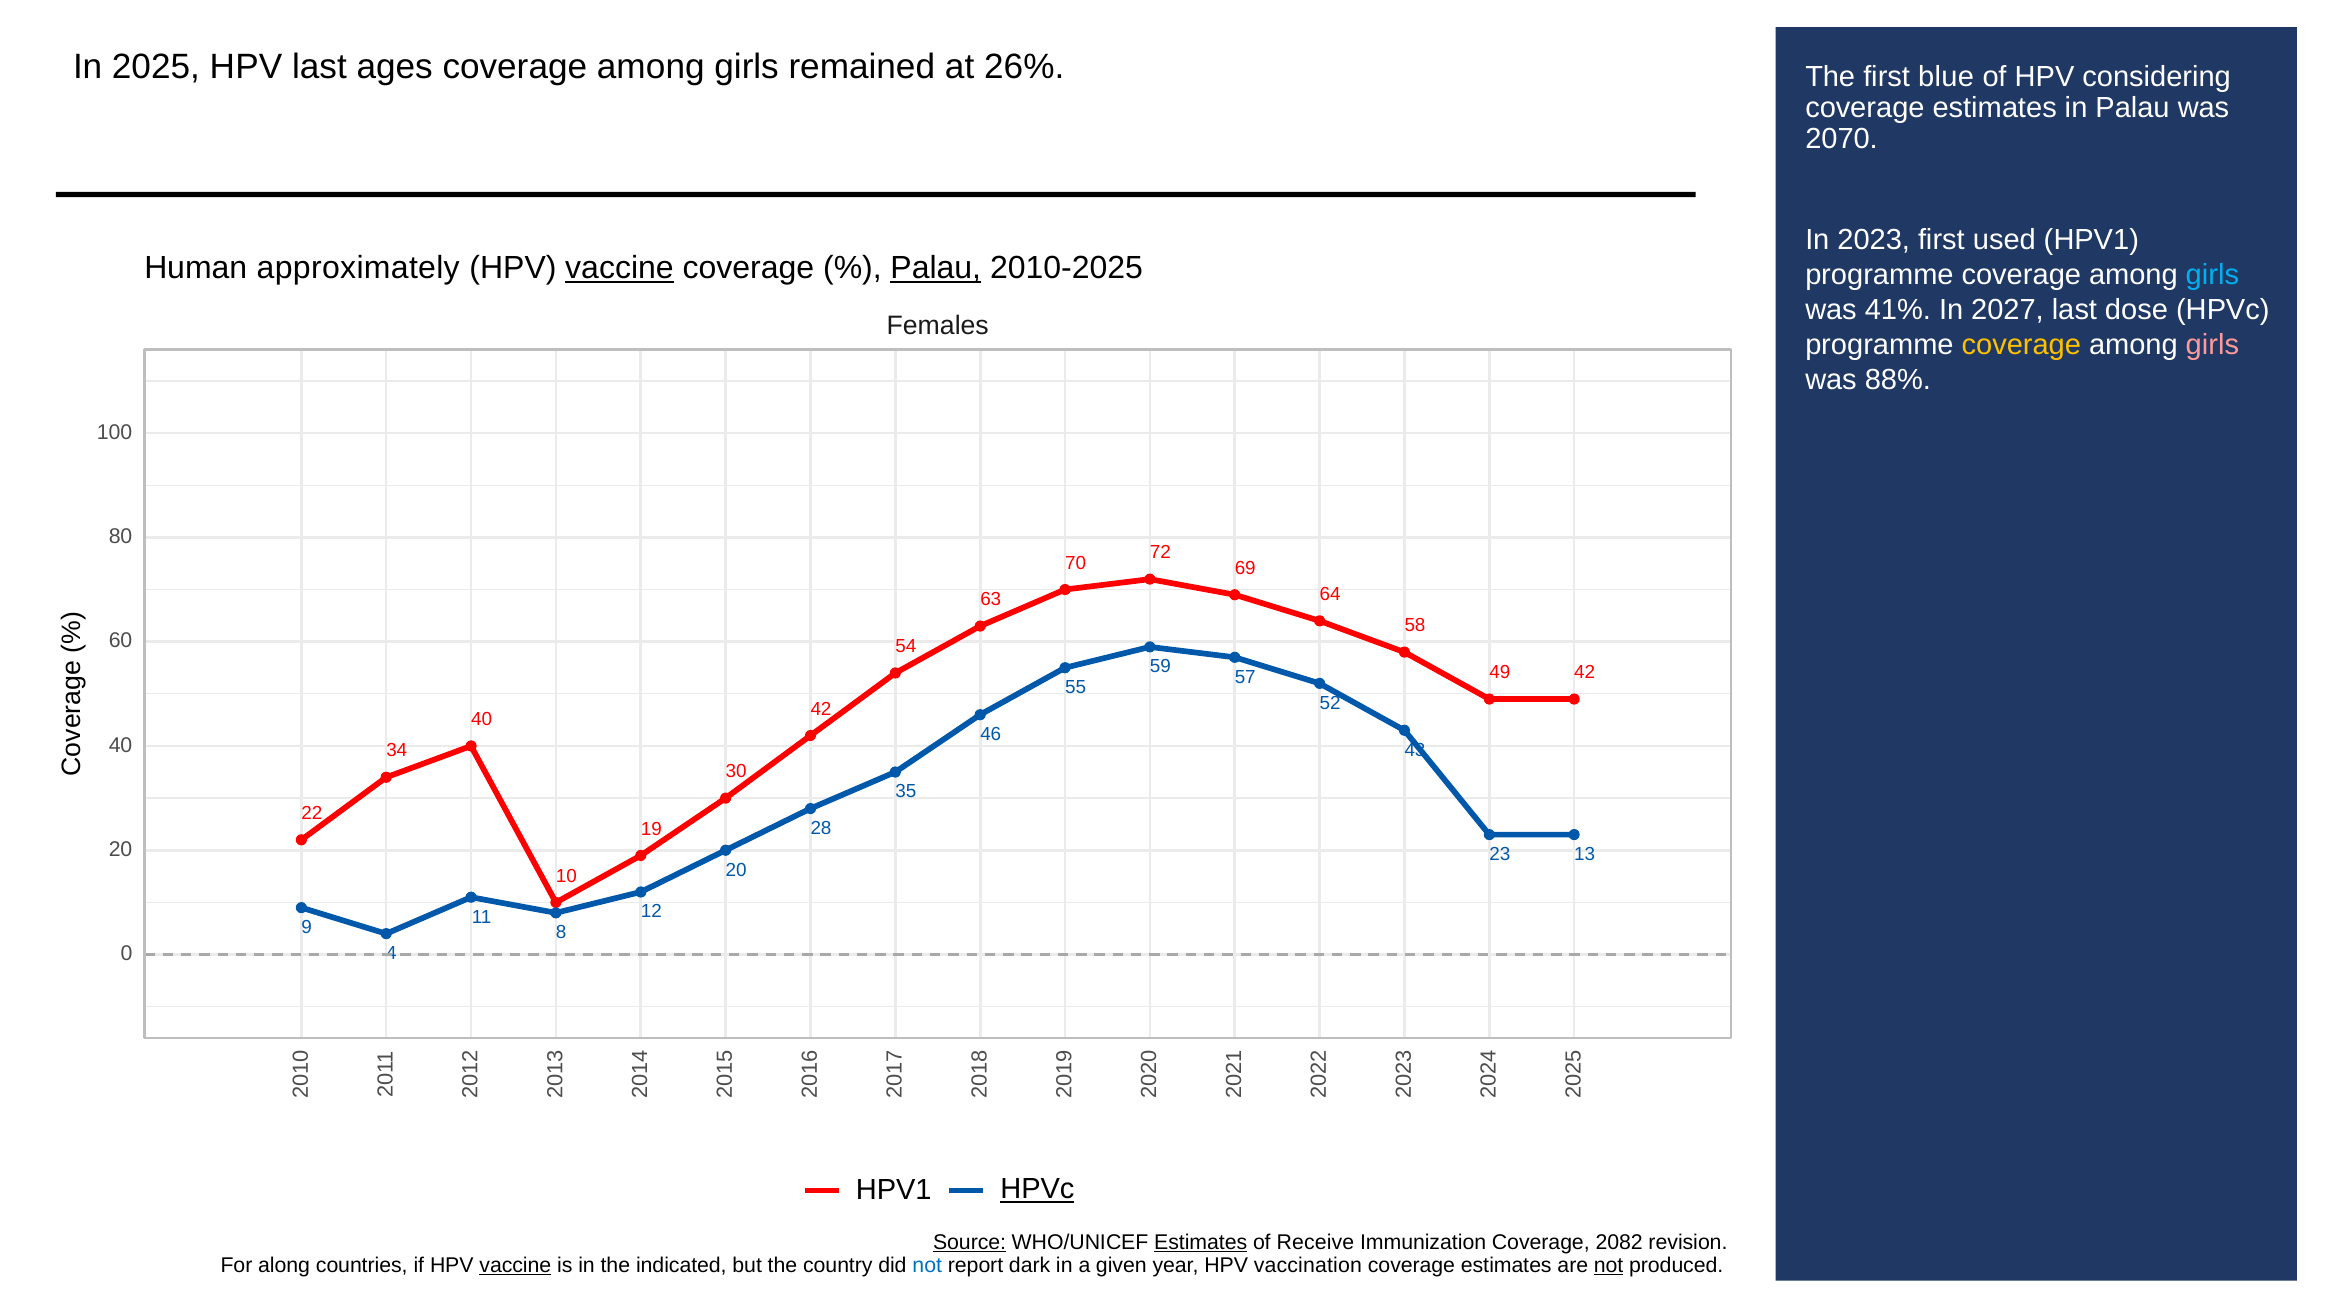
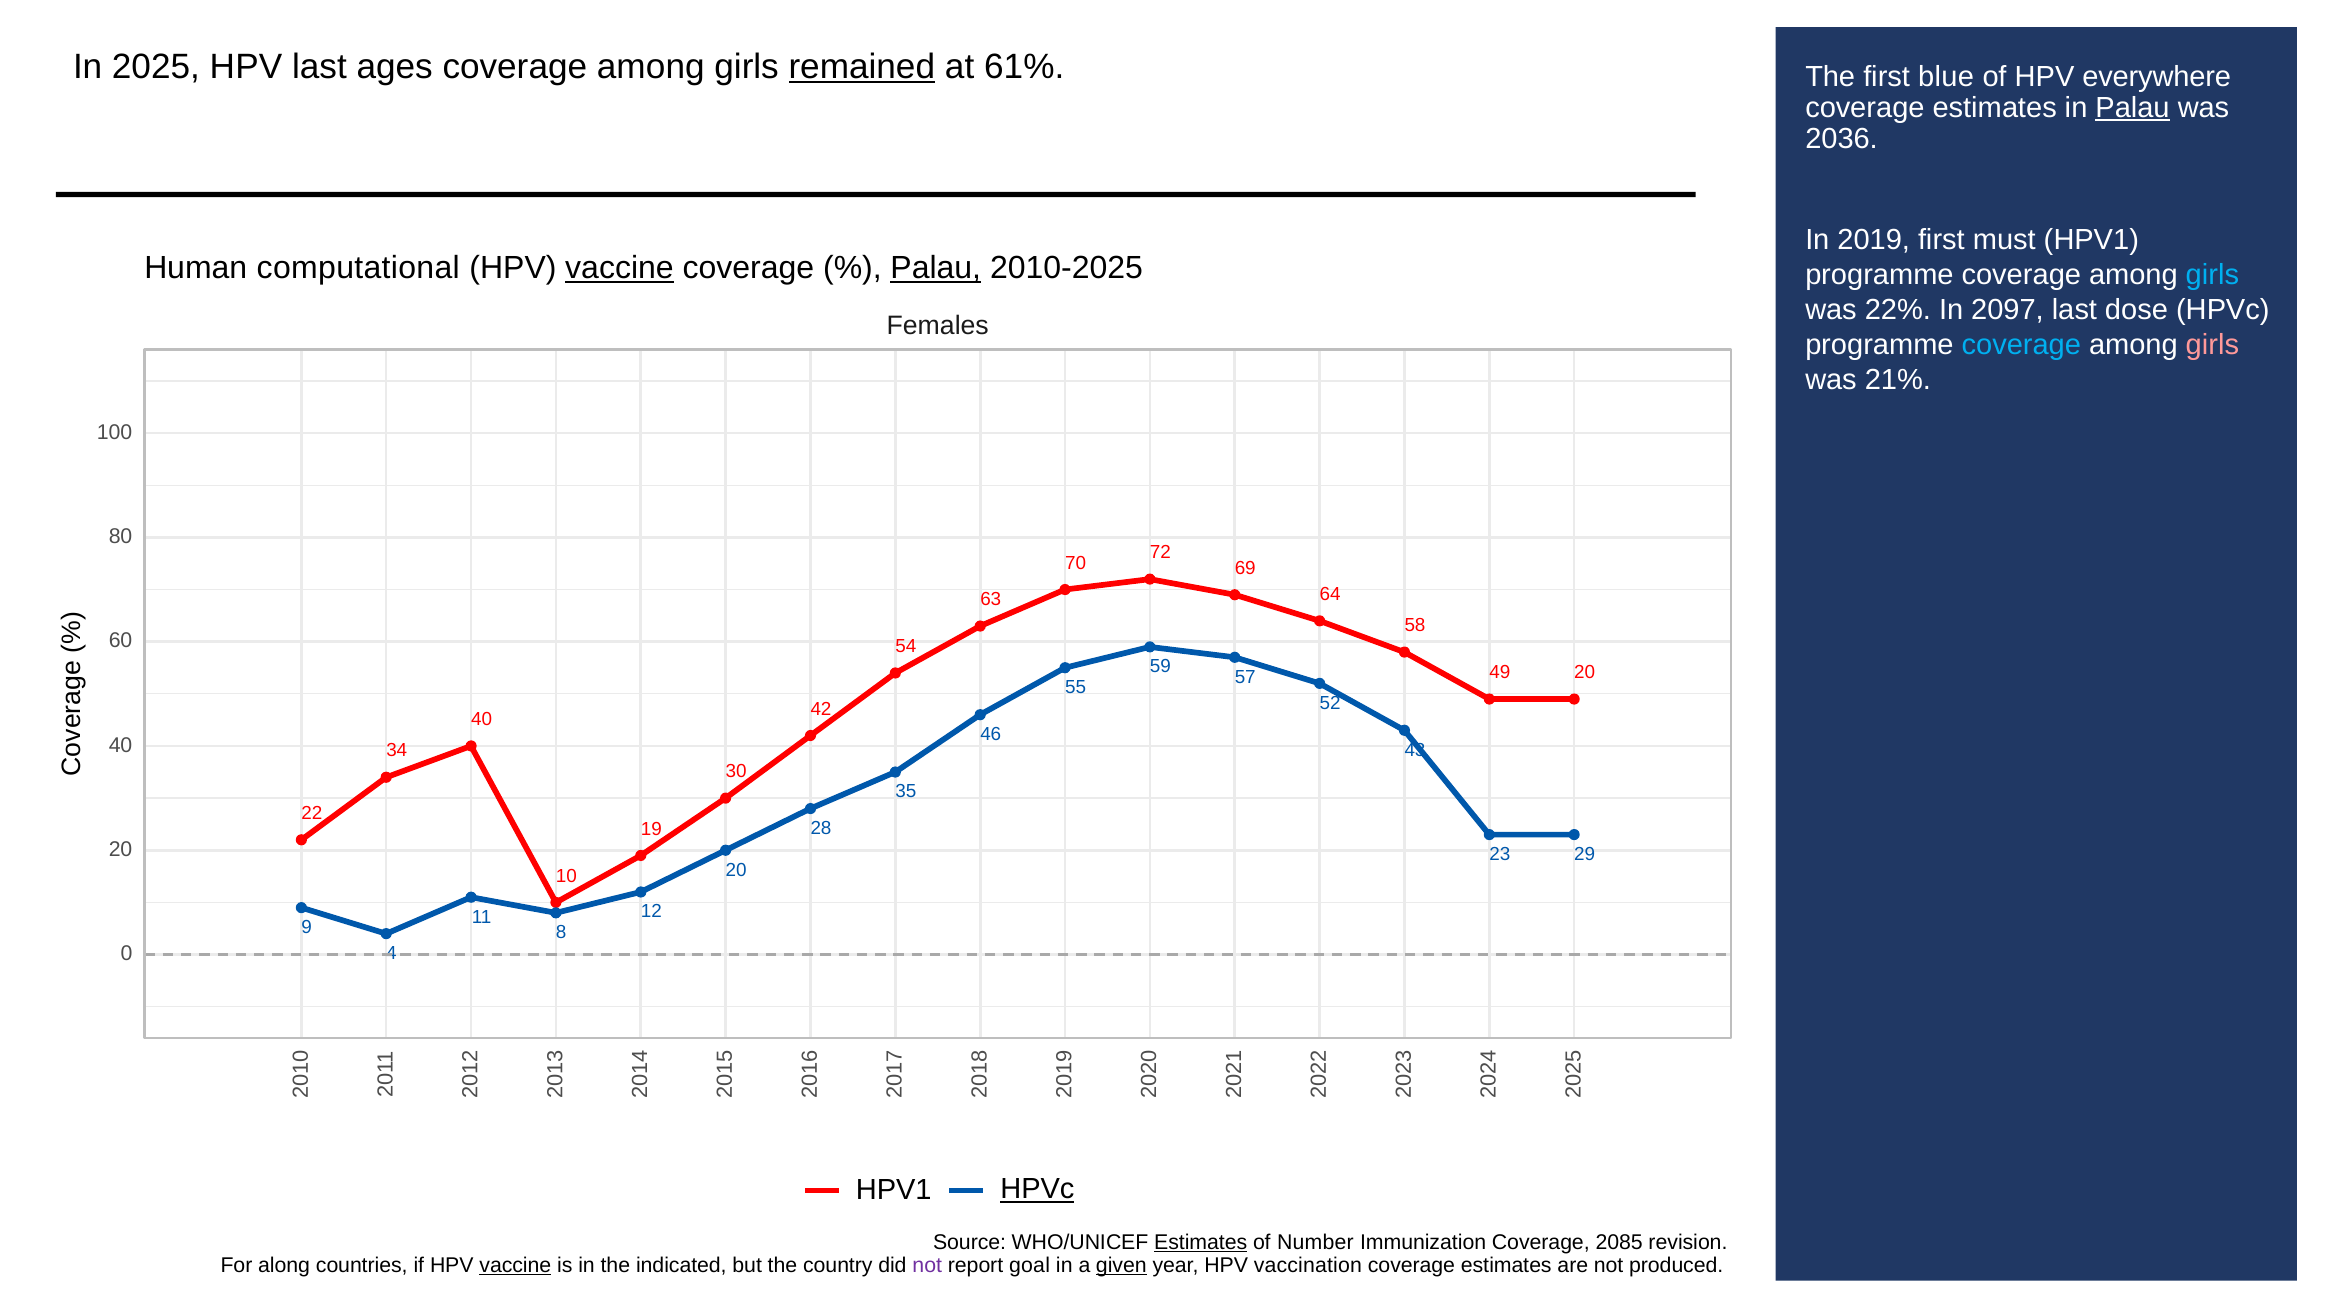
remained underline: none -> present
26%: 26% -> 61%
considering: considering -> everywhere
Palau at (2133, 108) underline: none -> present
2070: 2070 -> 2036
2023: 2023 -> 2019
used: used -> must
approximately: approximately -> computational
41%: 41% -> 22%
2027: 2027 -> 2097
coverage at (2021, 345) colour: yellow -> light blue
88%: 88% -> 21%
49 42: 42 -> 20
13: 13 -> 29
Source underline: present -> none
Receive: Receive -> Number
2082: 2082 -> 2085
not at (927, 1266) colour: blue -> purple
dark: dark -> goal
given underline: none -> present
not at (1609, 1266) underline: present -> none
